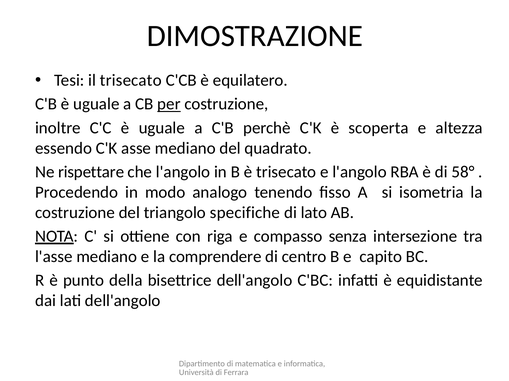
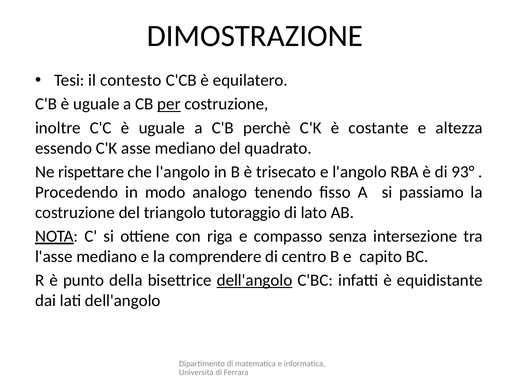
il trisecato: trisecato -> contesto
scoperta: scoperta -> costante
58°: 58° -> 93°
isometria: isometria -> passiamo
specifiche: specifiche -> tutoraggio
dell'angolo at (255, 281) underline: none -> present
